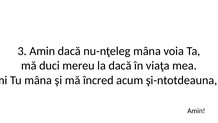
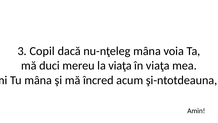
3 Amin: Amin -> Copil
la dacă: dacă -> viaţa
